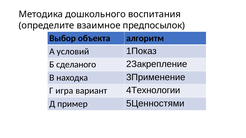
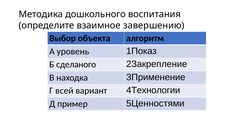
предпосылок: предпосылок -> завершению
условий: условий -> уровень
игра: игра -> всей
